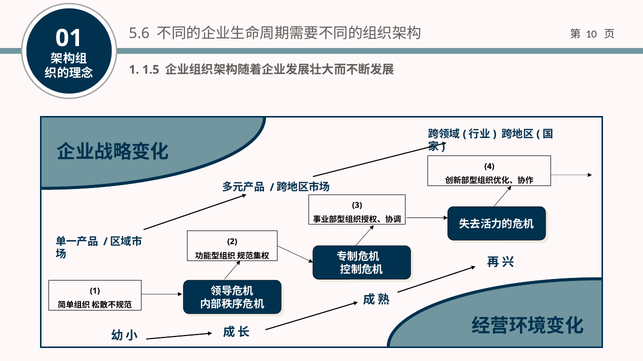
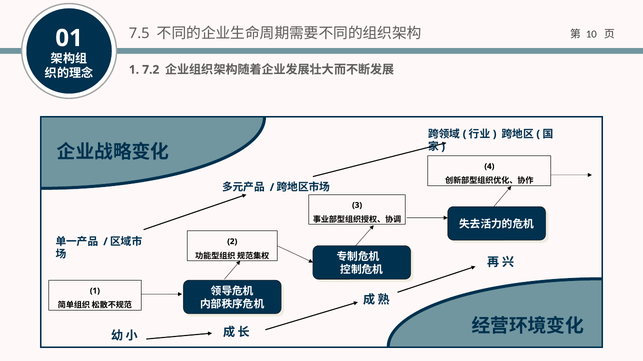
5.6: 5.6 -> 7.5
1.5: 1.5 -> 7.2
